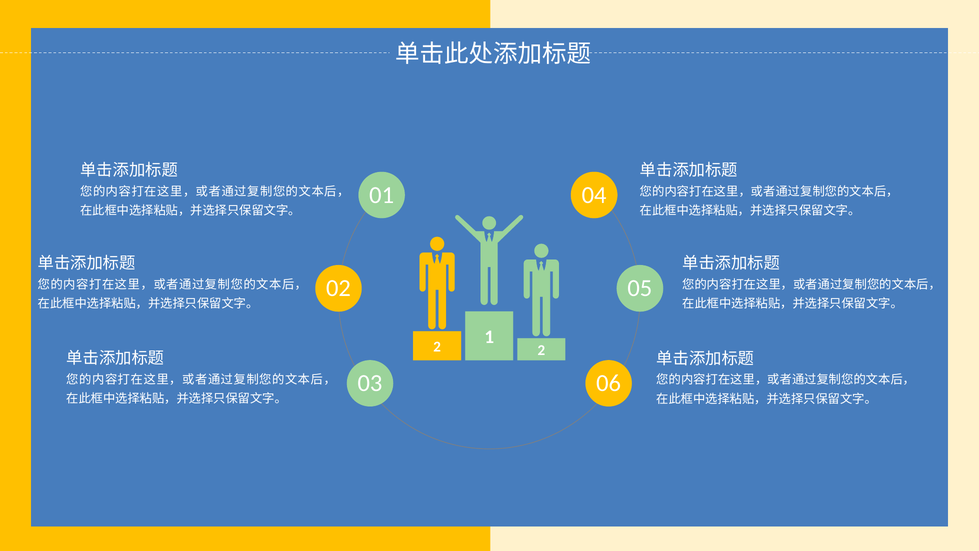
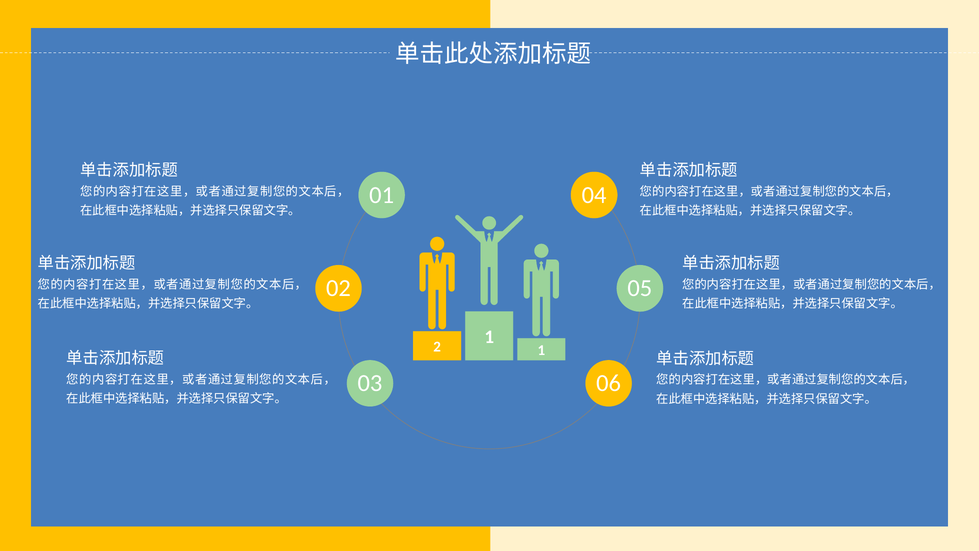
2 2: 2 -> 1
